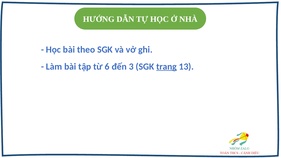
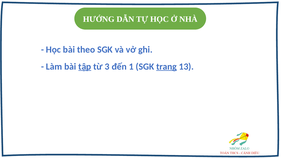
tập underline: none -> present
6: 6 -> 3
3: 3 -> 1
